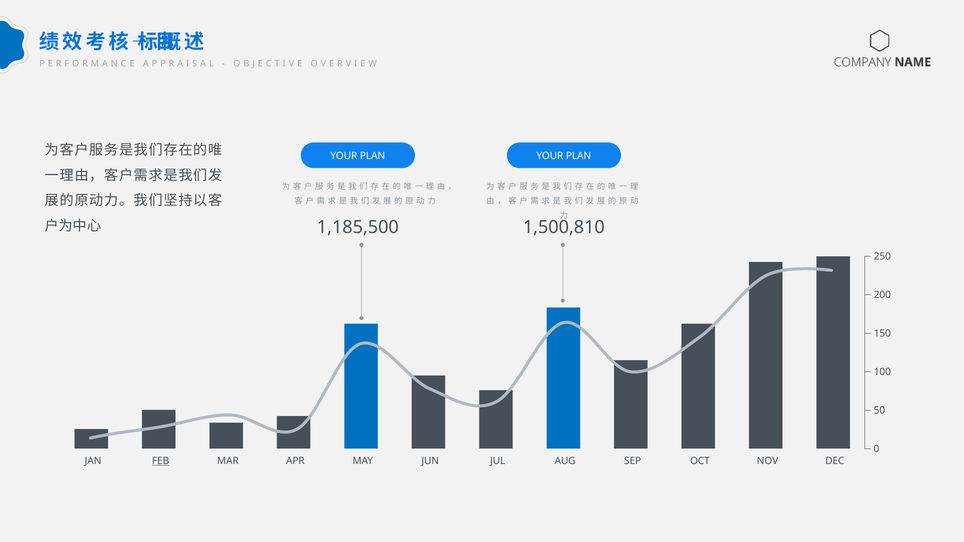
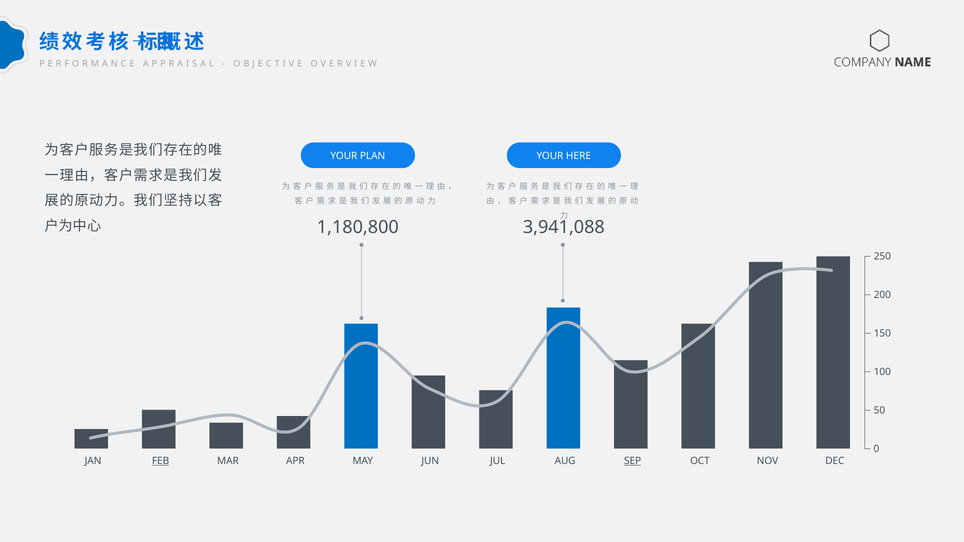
PLAN at (579, 156): PLAN -> HERE
1,185,500: 1,185,500 -> 1,180,800
1,500,810: 1,500,810 -> 3,941,088
SEP underline: none -> present
